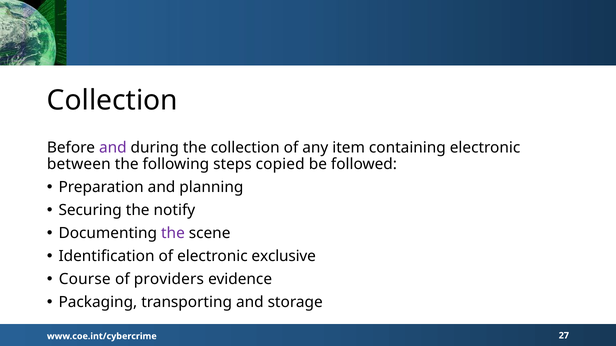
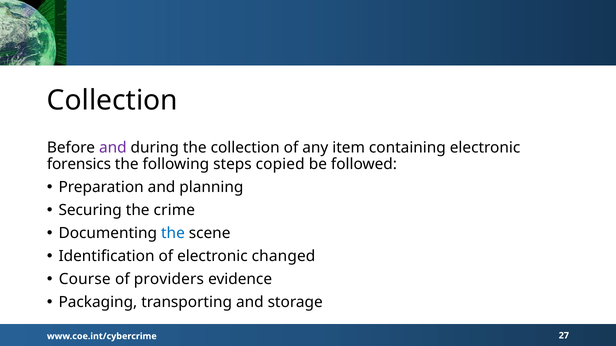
between: between -> forensics
notify: notify -> crime
the at (173, 234) colour: purple -> blue
exclusive: exclusive -> changed
